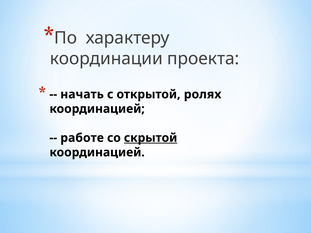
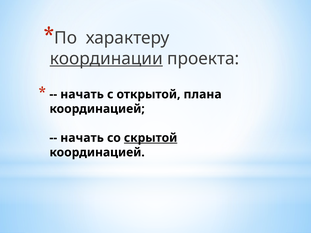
координации underline: none -> present
ролях: ролях -> плана
работе at (82, 138): работе -> начать
